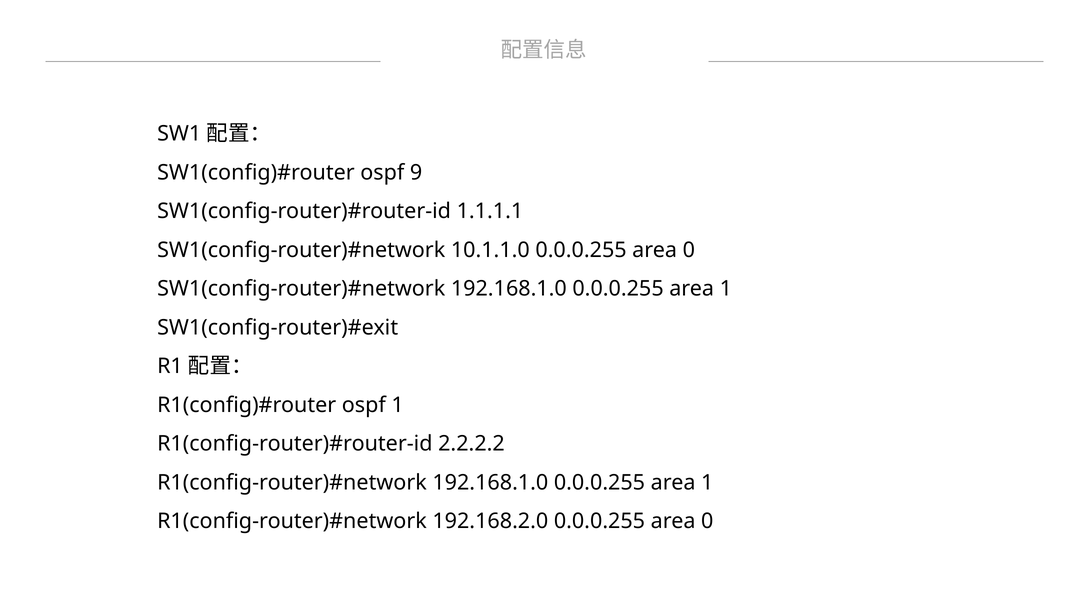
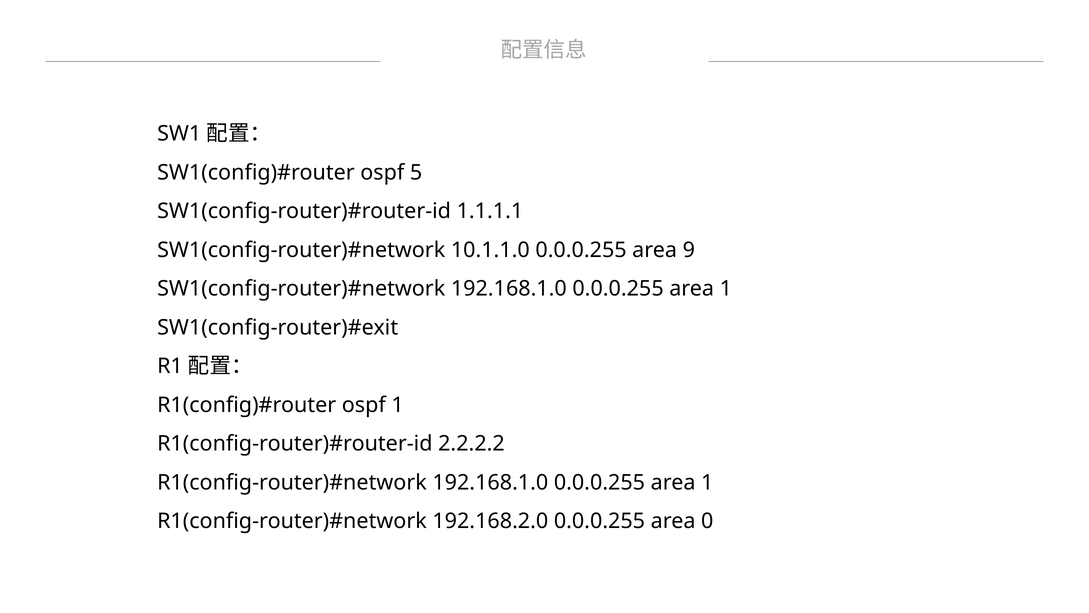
9: 9 -> 5
10.1.1.0 0.0.0.255 area 0: 0 -> 9
